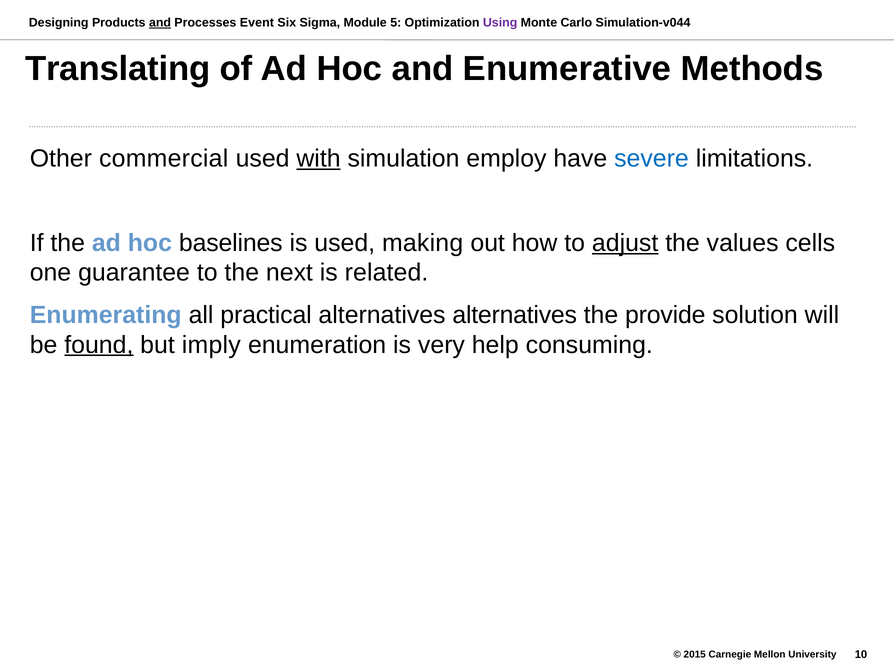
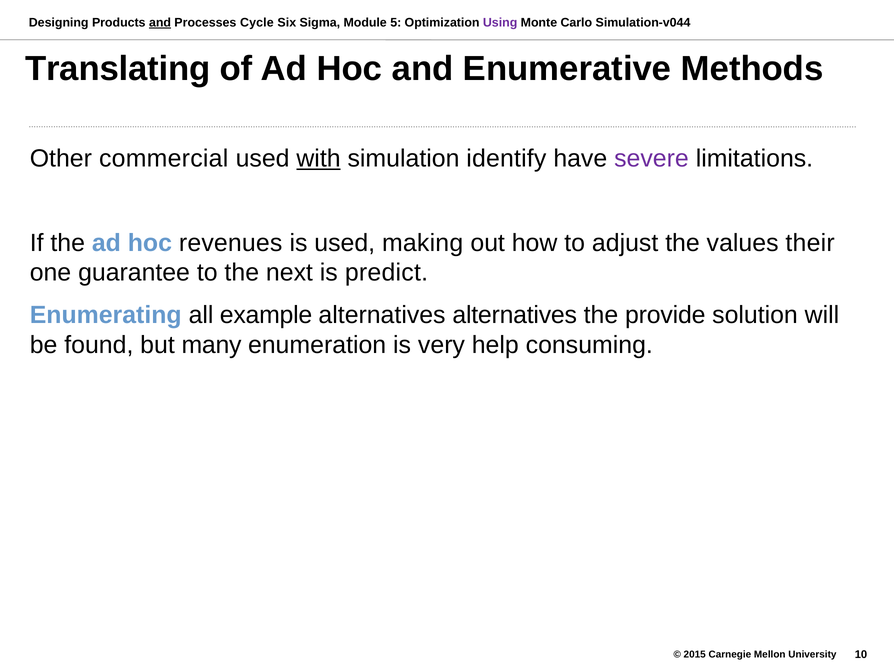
Event: Event -> Cycle
employ: employ -> identify
severe colour: blue -> purple
baselines: baselines -> revenues
adjust underline: present -> none
cells: cells -> their
related: related -> predict
practical: practical -> example
found underline: present -> none
imply: imply -> many
